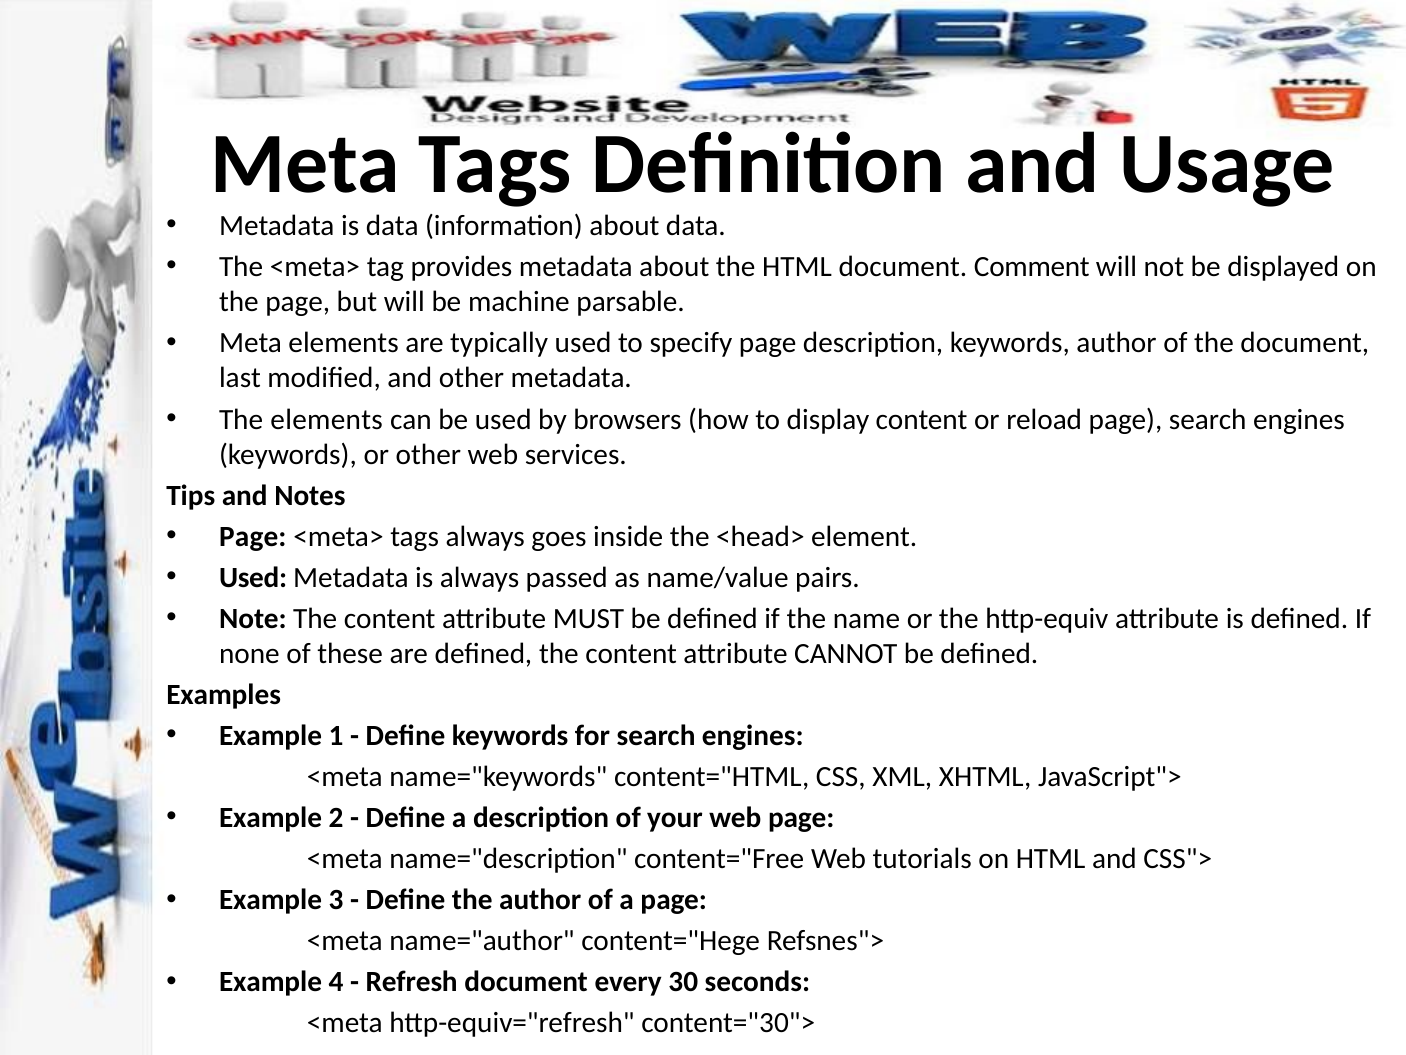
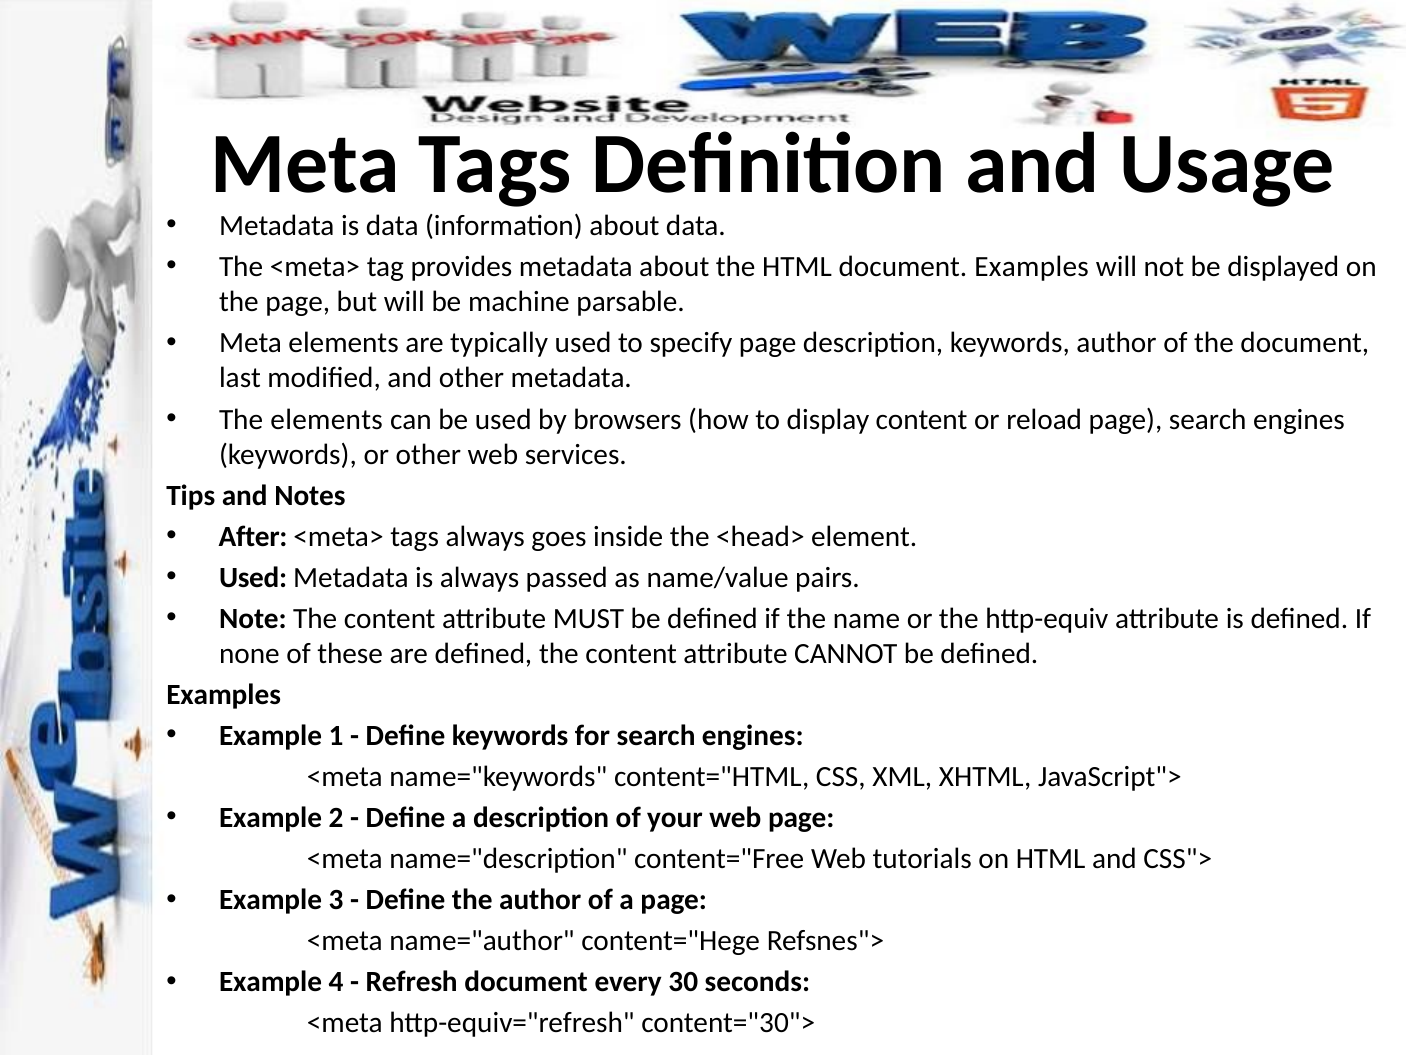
document Comment: Comment -> Examples
Page at (253, 536): Page -> After
